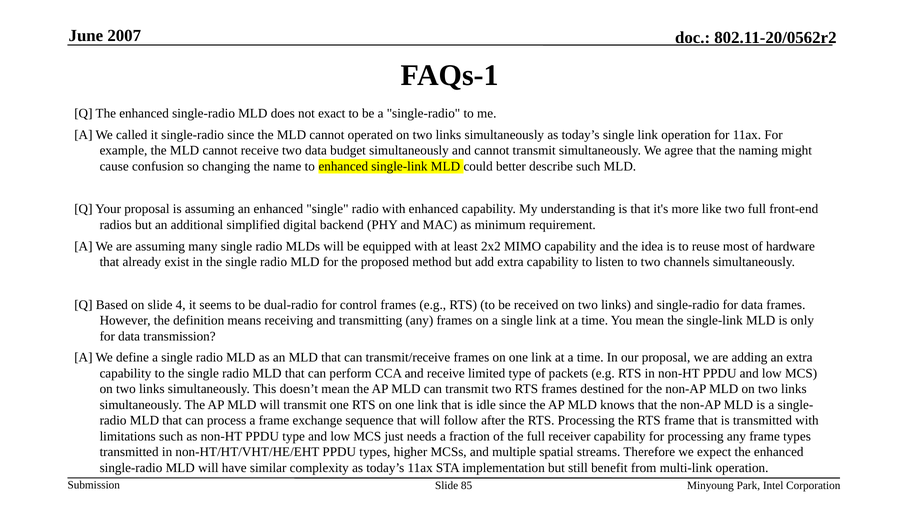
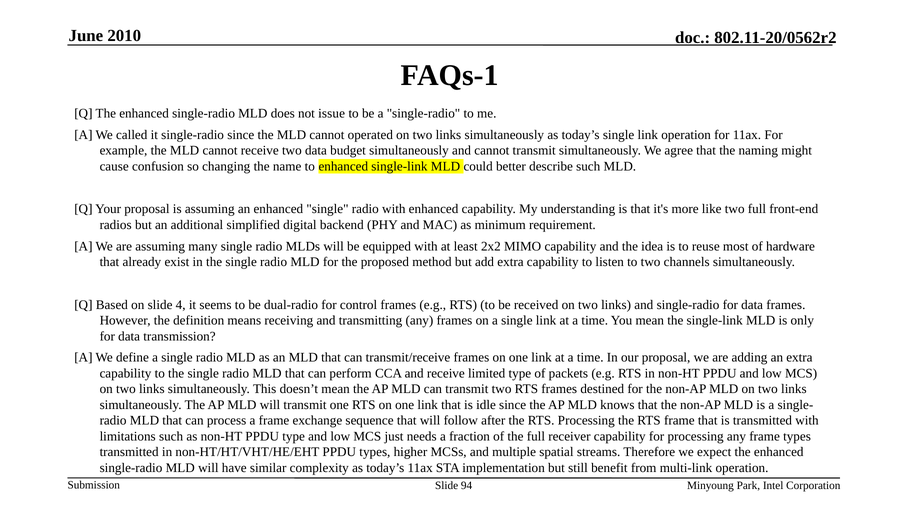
2007: 2007 -> 2010
exact: exact -> issue
85: 85 -> 94
